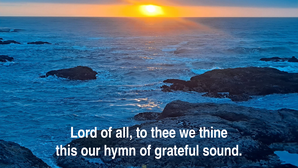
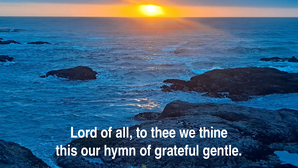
sound: sound -> gentle
